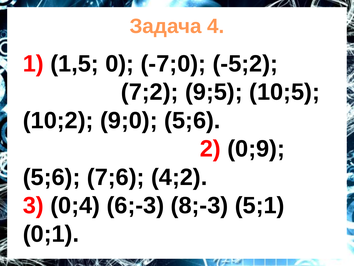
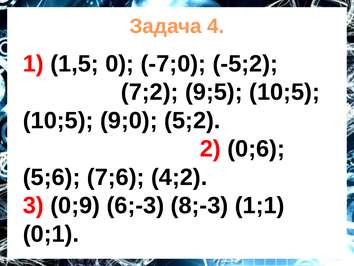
10;2 at (58, 120): 10;2 -> 10;5
9;0 5;6: 5;6 -> 5;2
0;9: 0;9 -> 0;6
0;4: 0;4 -> 0;9
5;1: 5;1 -> 1;1
